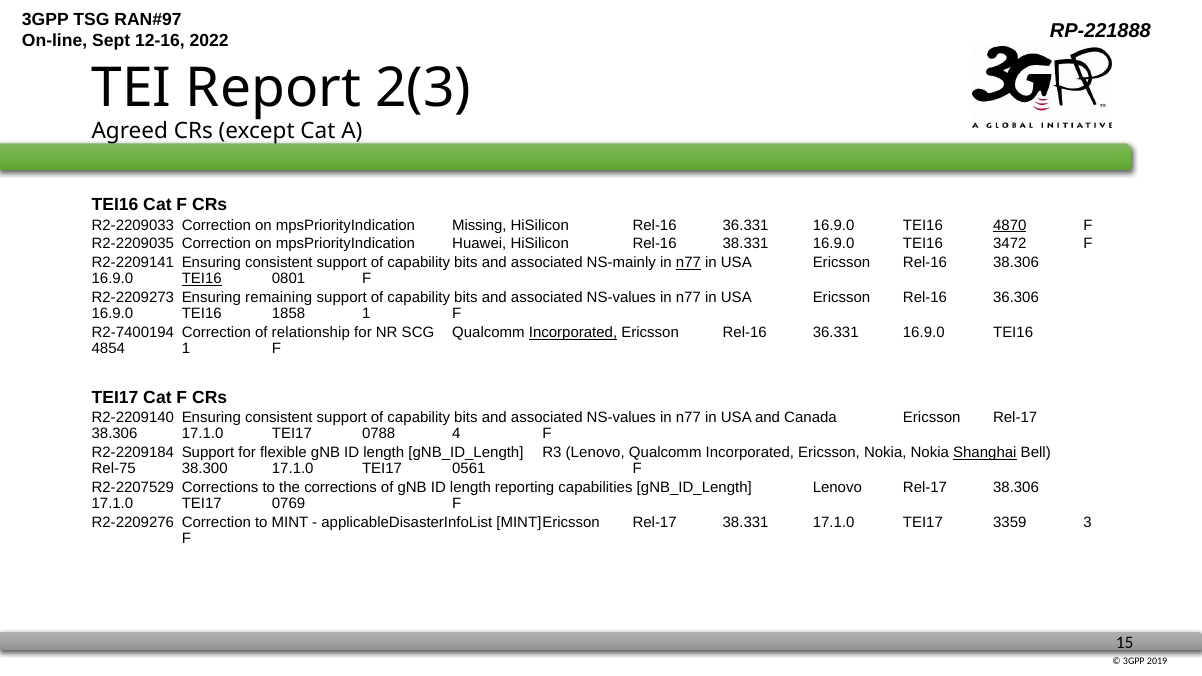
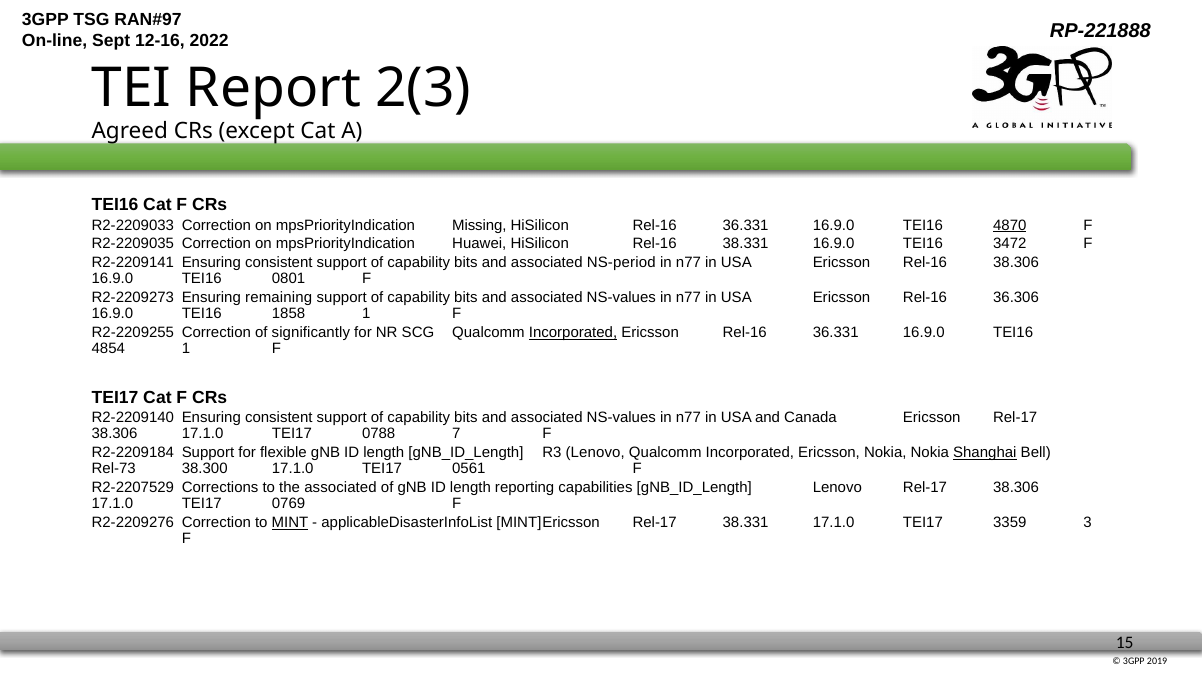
NS-mainly: NS-mainly -> NS-period
n77 at (688, 263) underline: present -> none
TEI16 at (202, 279) underline: present -> none
R2-7400194: R2-7400194 -> R2-2209255
relationship: relationship -> significantly
4: 4 -> 7
Rel-75: Rel-75 -> Rel-73
the corrections: corrections -> associated
MINT underline: none -> present
